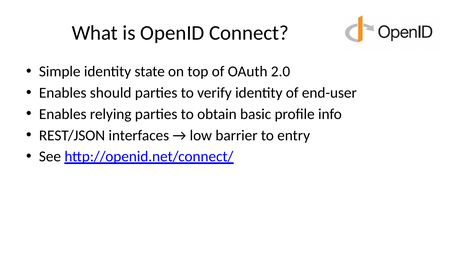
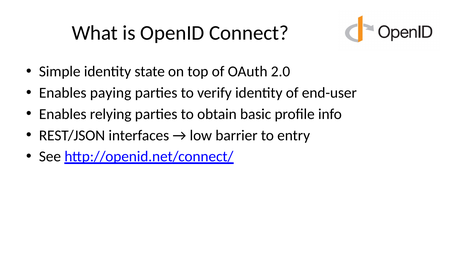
should: should -> paying
